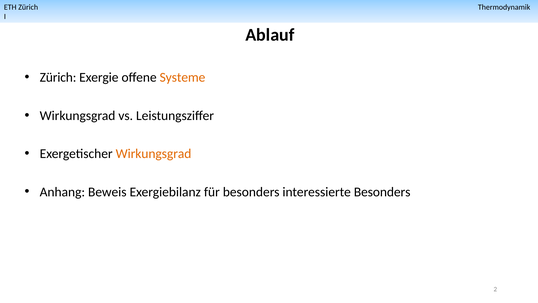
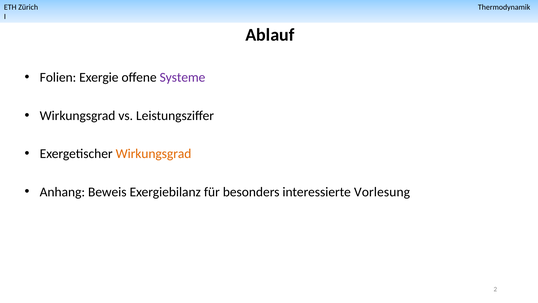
Zürich at (58, 77): Zürich -> Folien
Systeme colour: orange -> purple
interessierte Besonders: Besonders -> Vorlesung
